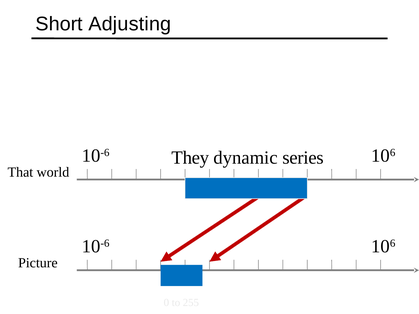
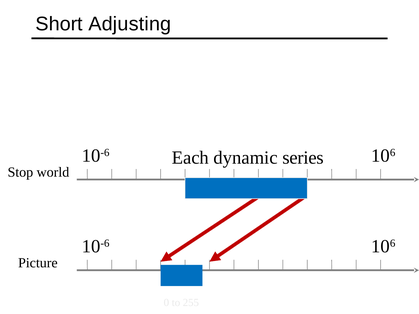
They: They -> Each
That: That -> Stop
